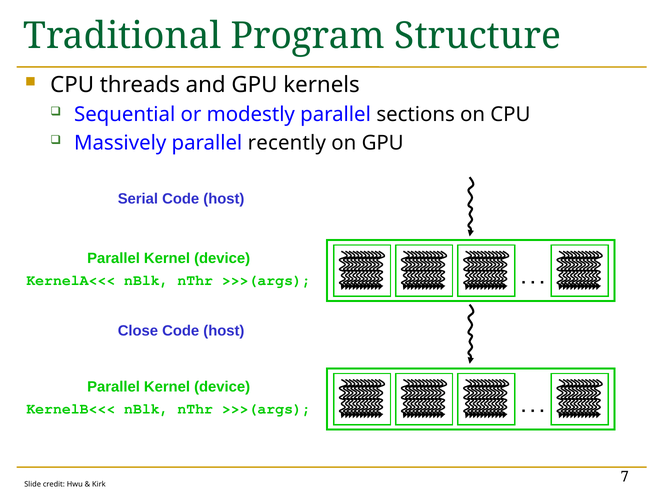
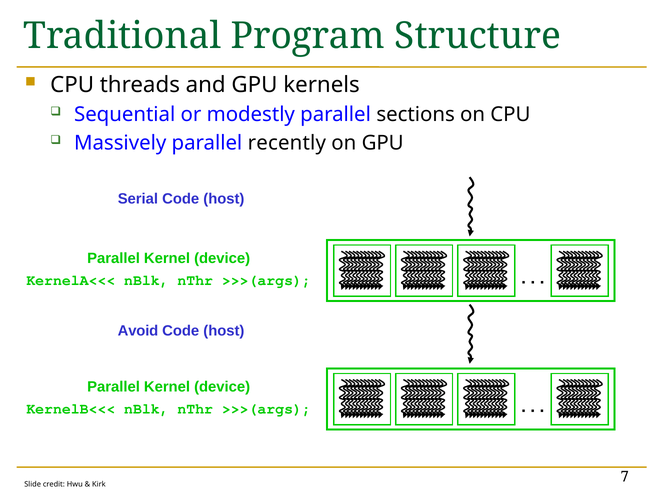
Close: Close -> Avoid
